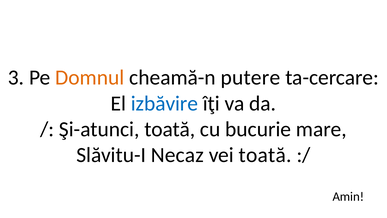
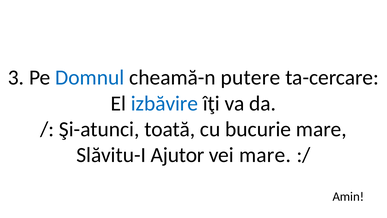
Domnul colour: orange -> blue
Necaz: Necaz -> Ajutor
vei toată: toată -> mare
